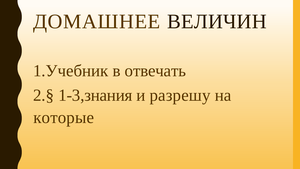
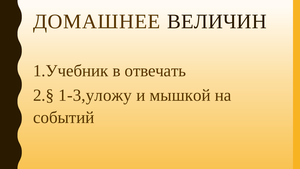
1-3,знания: 1-3,знания -> 1-3,уложу
разрешу: разрешу -> мышкой
которые: которые -> событий
